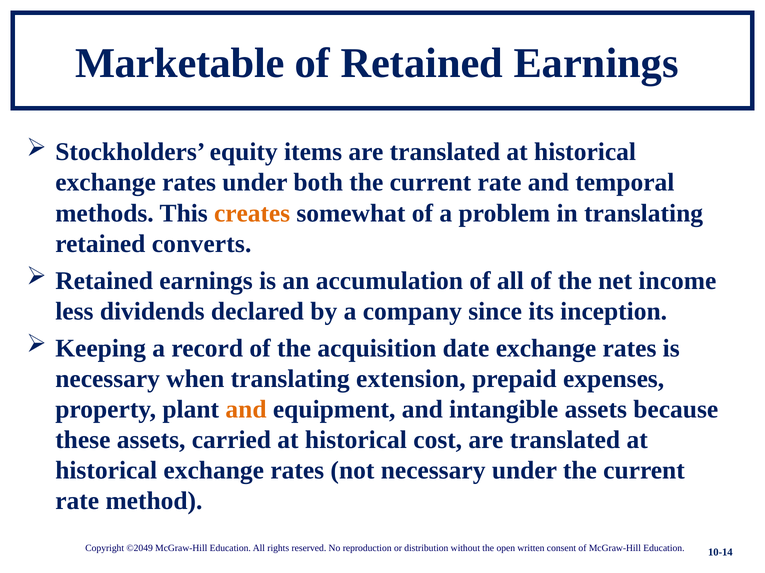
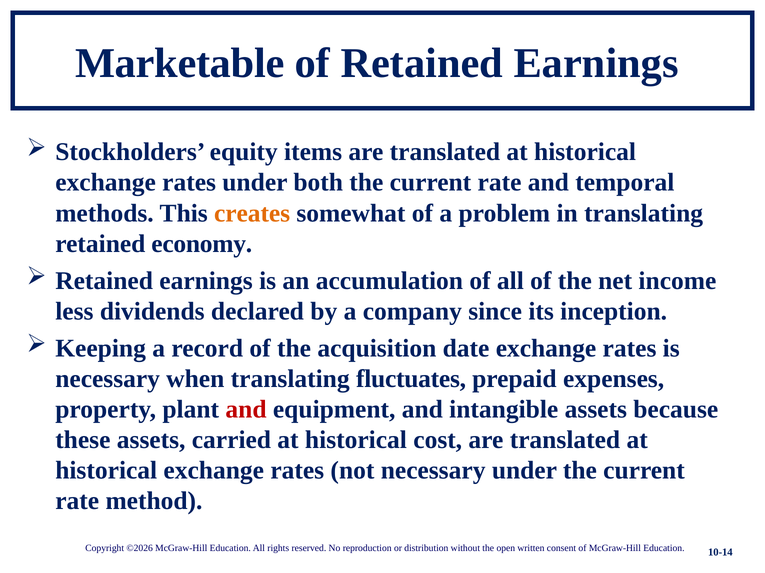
converts: converts -> economy
extension: extension -> fluctuates
and at (246, 410) colour: orange -> red
©2049: ©2049 -> ©2026
